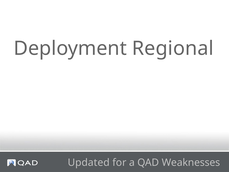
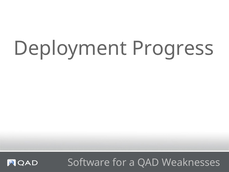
Regional: Regional -> Progress
Updated: Updated -> Software
